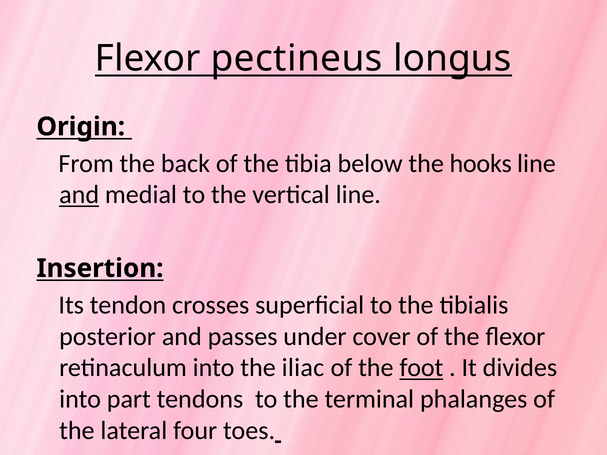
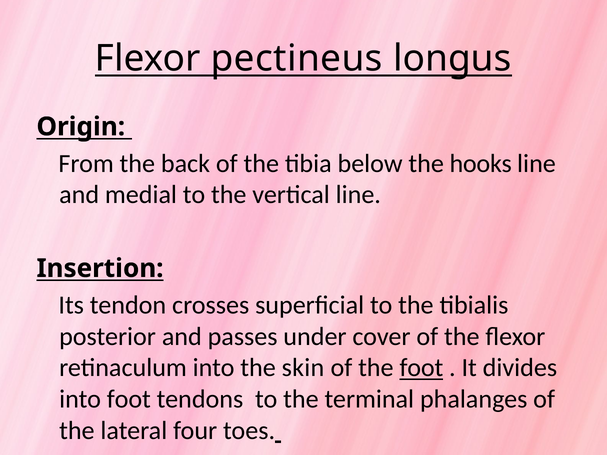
and at (79, 195) underline: present -> none
iliac: iliac -> skin
into part: part -> foot
